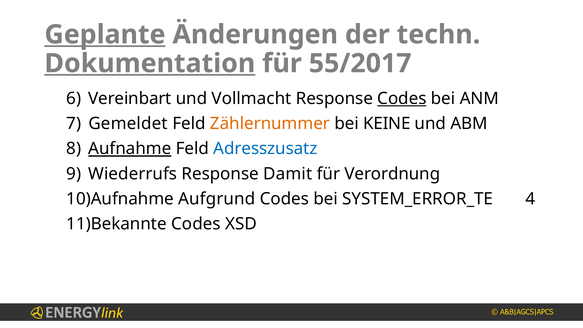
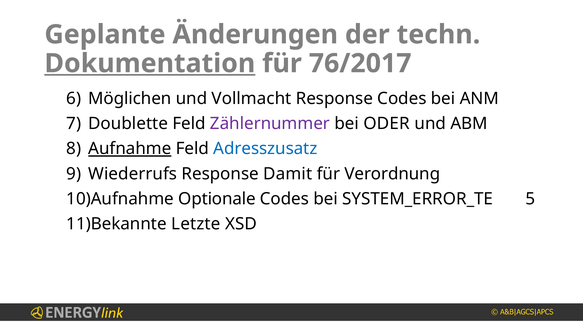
Geplante underline: present -> none
55/2017: 55/2017 -> 76/2017
Vereinbart: Vereinbart -> Möglichen
Codes at (402, 99) underline: present -> none
Gemeldet: Gemeldet -> Doublette
Zählernummer colour: orange -> purple
KEINE: KEINE -> ODER
Aufgrund: Aufgrund -> Optionale
4: 4 -> 5
Codes at (196, 224): Codes -> Letzte
